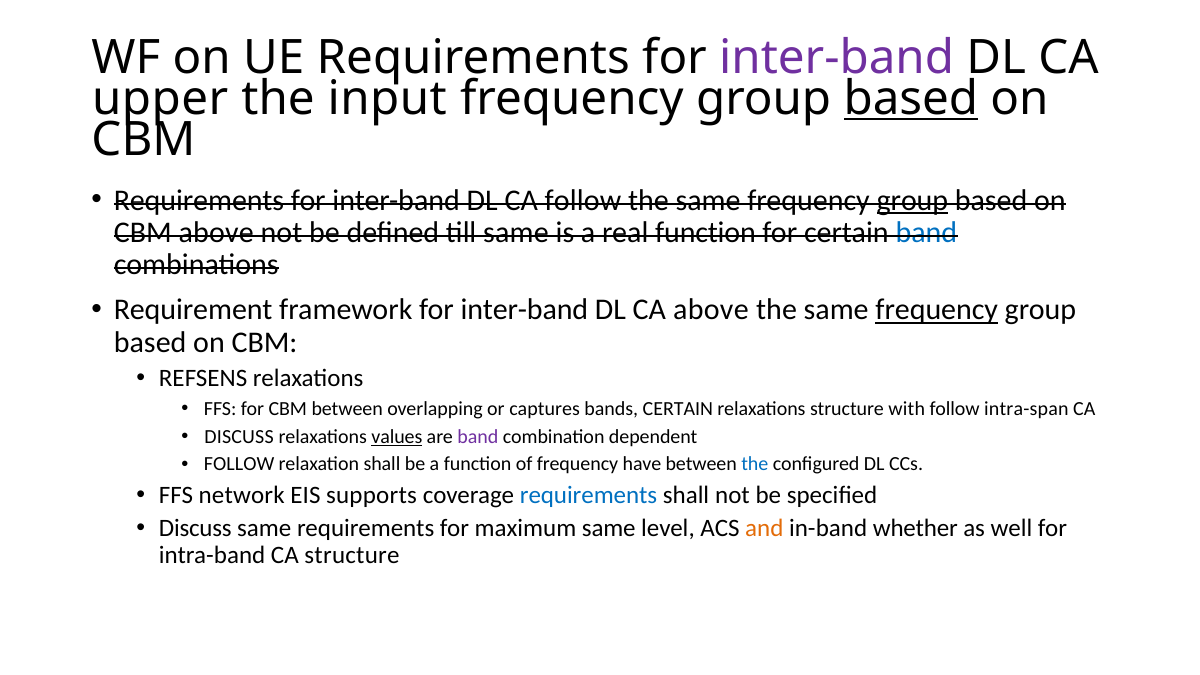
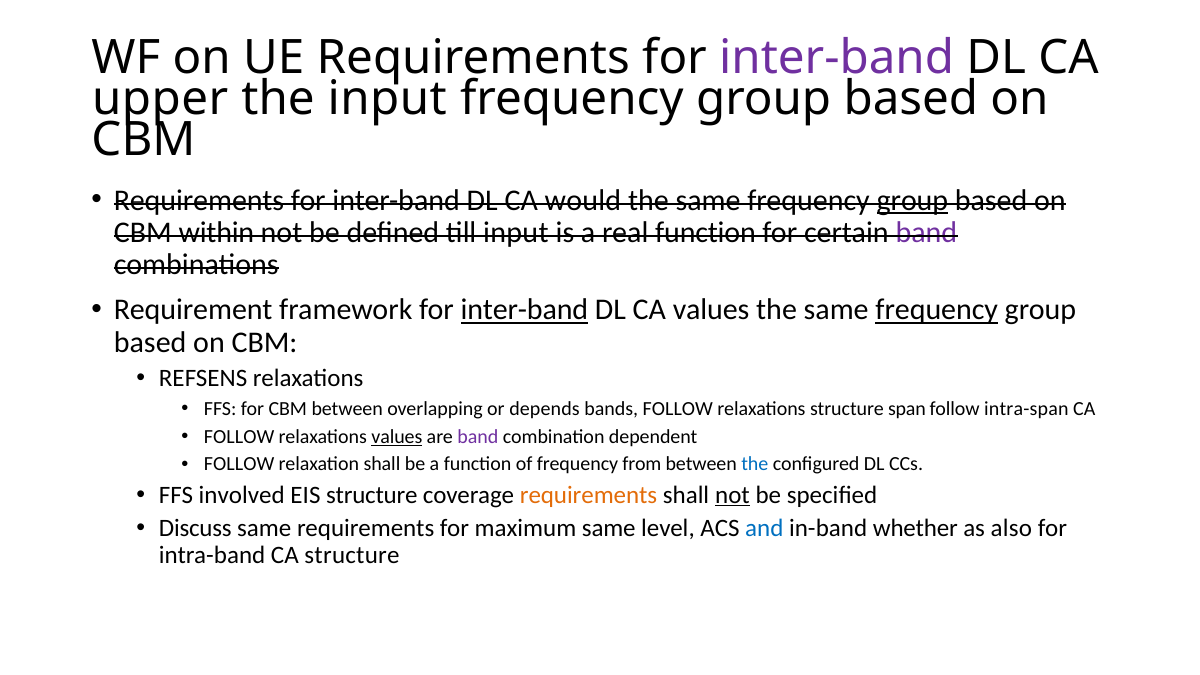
based at (911, 99) underline: present -> none
CA follow: follow -> would
CBM above: above -> within
till same: same -> input
band at (926, 233) colour: blue -> purple
inter-band at (524, 310) underline: none -> present
CA above: above -> values
captures: captures -> depends
bands CERTAIN: CERTAIN -> FOLLOW
with: with -> span
DISCUSS at (239, 437): DISCUSS -> FOLLOW
have: have -> from
network: network -> involved
EIS supports: supports -> structure
requirements at (589, 495) colour: blue -> orange
not at (732, 495) underline: none -> present
and colour: orange -> blue
well: well -> also
